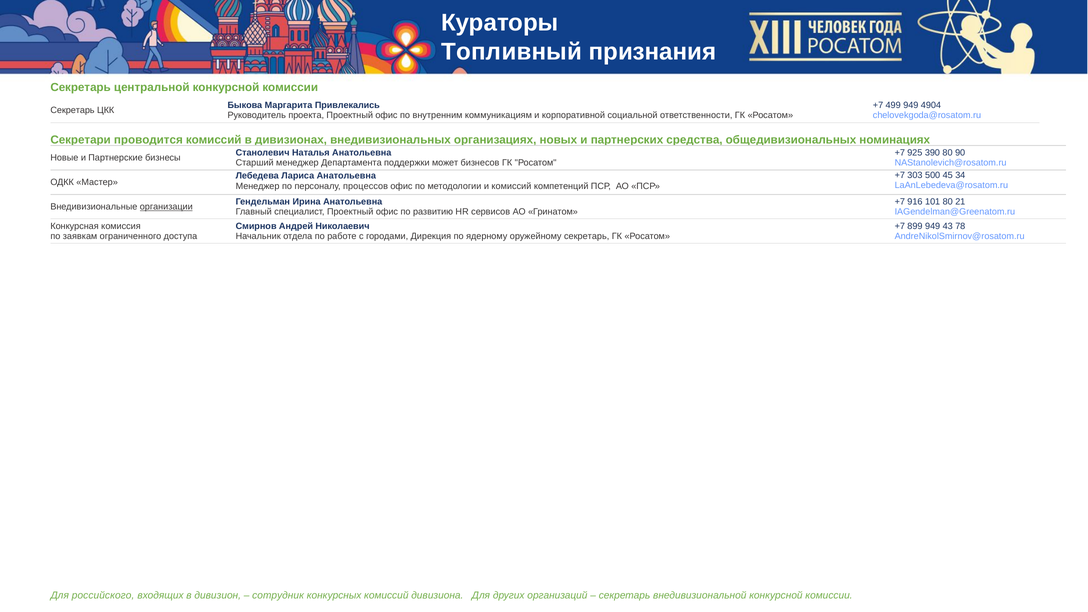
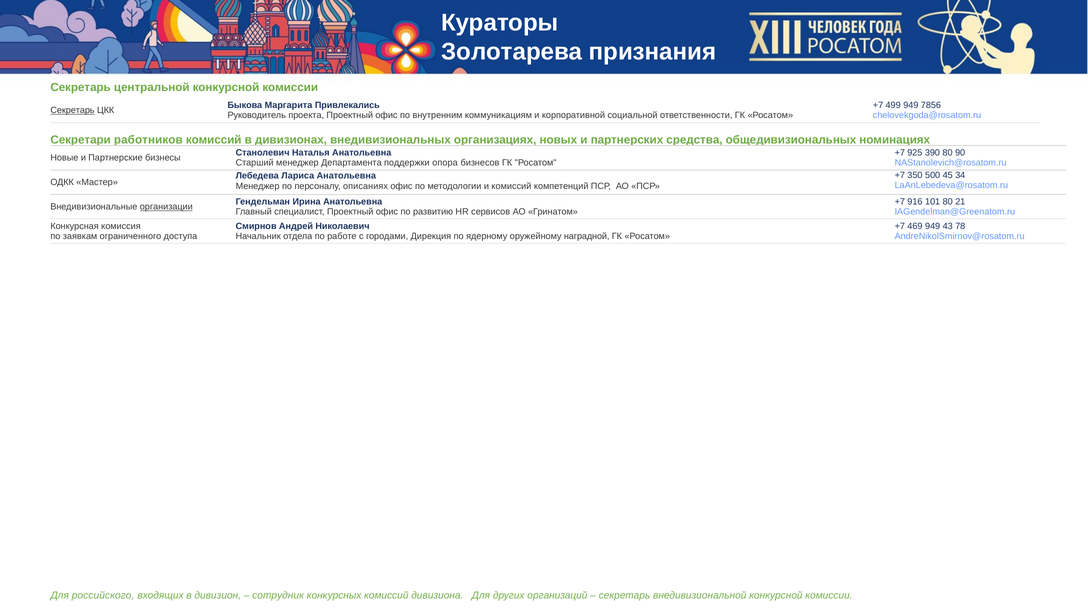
Топливный: Топливный -> Золотарева
4904: 4904 -> 7856
Секретарь at (73, 110) underline: none -> present
проводится: проводится -> работников
может: может -> опора
303: 303 -> 350
процессов: процессов -> описаниях
899: 899 -> 469
оружейному секретарь: секретарь -> наградной
